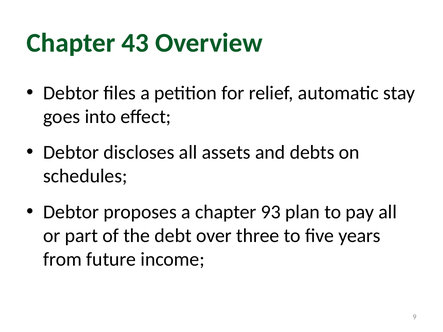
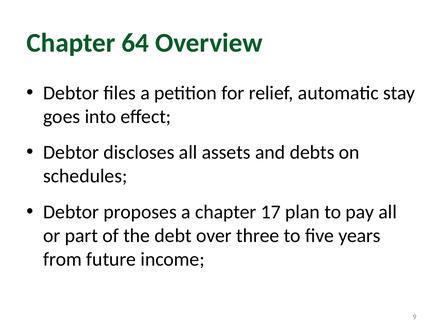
43: 43 -> 64
93: 93 -> 17
